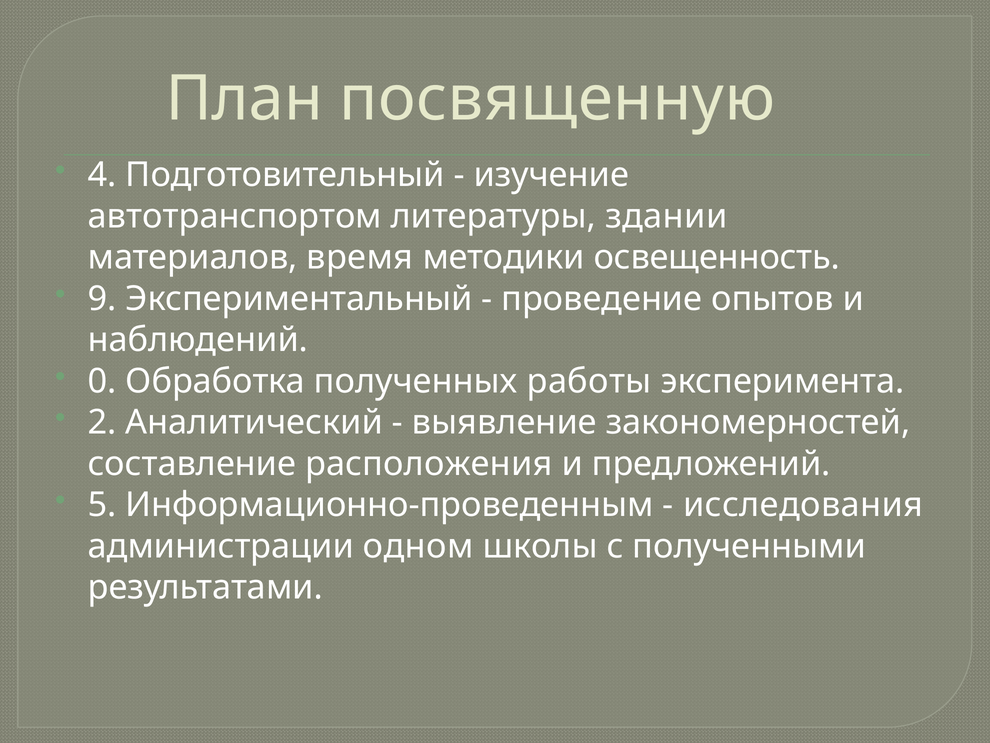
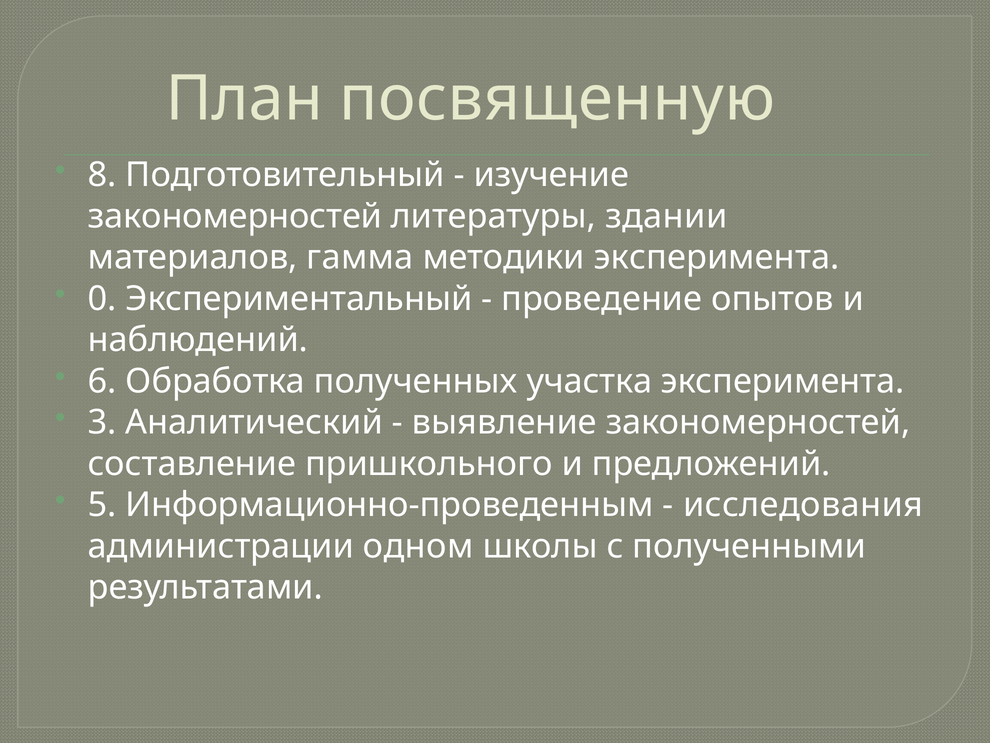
4: 4 -> 8
автотранспортом at (235, 216): автотранспортом -> закономерностей
время: время -> гамма
методики освещенность: освещенность -> эксперимента
9: 9 -> 0
0: 0 -> 6
работы: работы -> участка
2: 2 -> 3
расположения: расположения -> пришкольного
